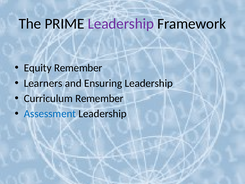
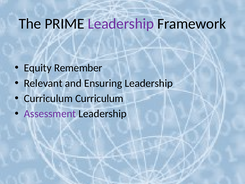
Learners: Learners -> Relevant
Curriculum Remember: Remember -> Curriculum
Assessment colour: blue -> purple
